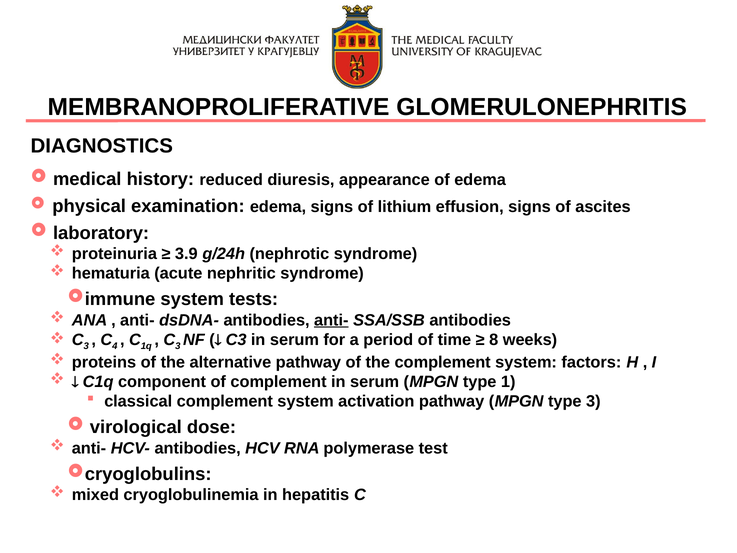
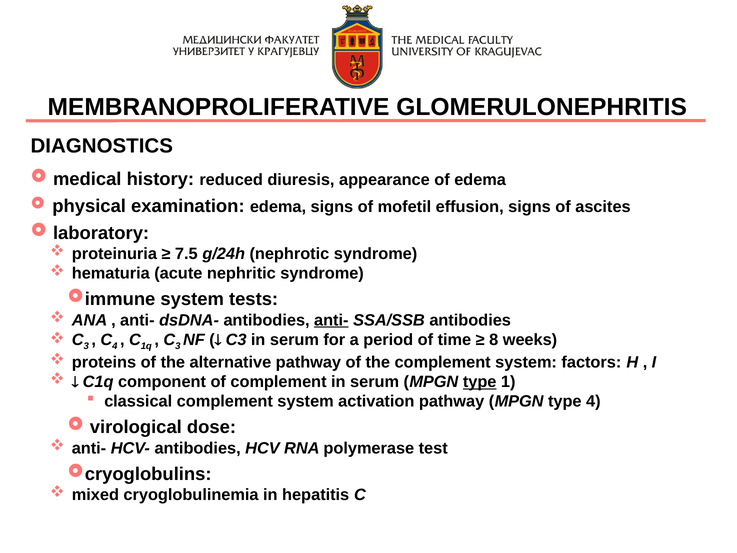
lithium: lithium -> mofetil
3.9: 3.9 -> 7.5
type at (480, 382) underline: none -> present
type 3: 3 -> 4
